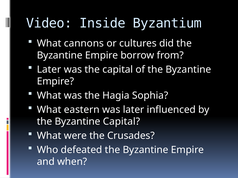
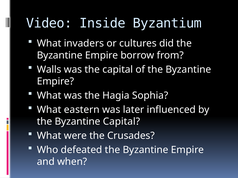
cannons: cannons -> invaders
Later at (49, 70): Later -> Walls
